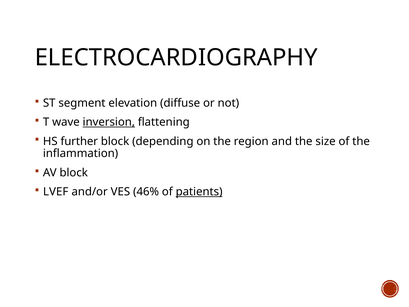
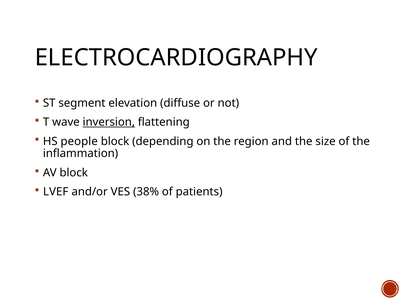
further: further -> people
46%: 46% -> 38%
patients underline: present -> none
